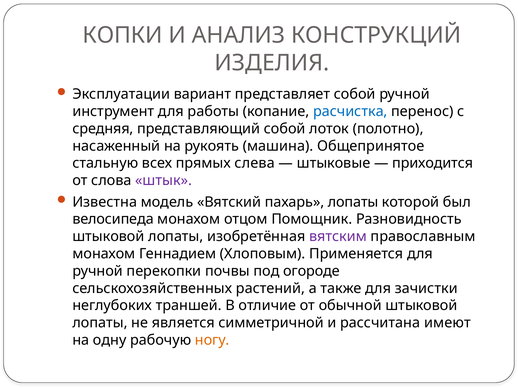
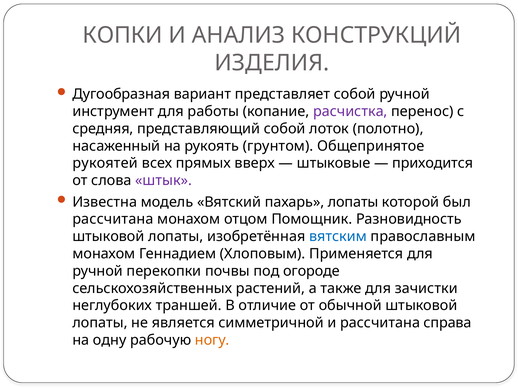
Эксплуатации: Эксплуатации -> Дугообразная
расчистка colour: blue -> purple
машина: машина -> грунтом
стальную: стальную -> рукоятей
слева: слева -> вверх
велосипеда at (113, 219): велосипеда -> рассчитана
вятским colour: purple -> blue
имеют: имеют -> справа
